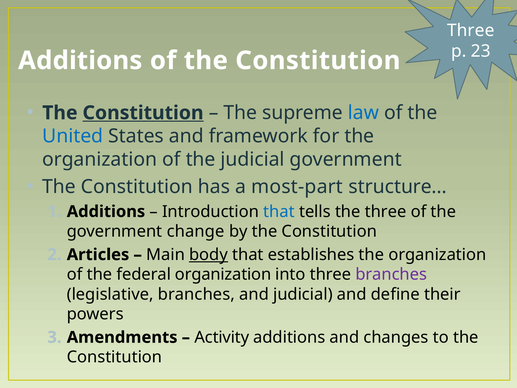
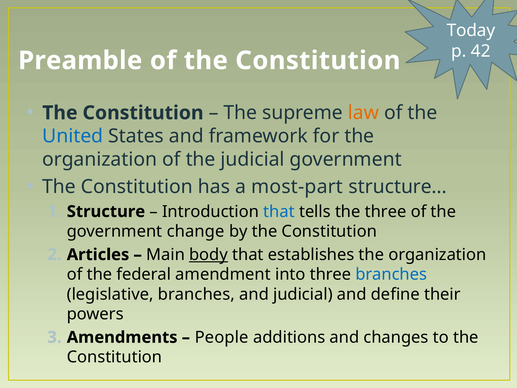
Three at (471, 30): Three -> Today
23: 23 -> 42
Additions at (80, 61): Additions -> Preamble
Constitution at (143, 113) underline: present -> none
law colour: blue -> orange
Additions at (106, 211): Additions -> Structure
federal organization: organization -> amendment
branches at (391, 274) colour: purple -> blue
Activity: Activity -> People
